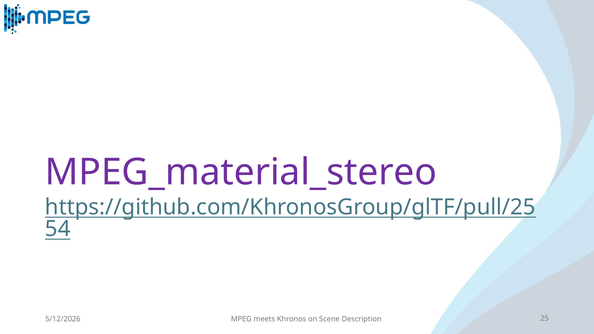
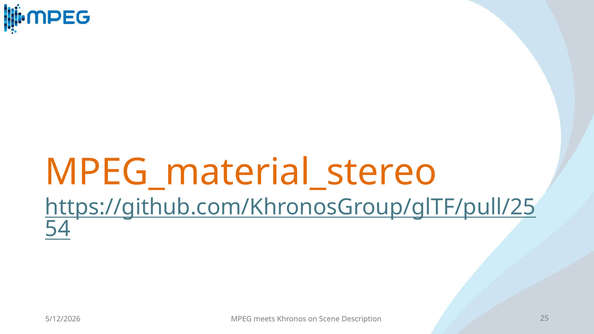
MPEG_material_stereo colour: purple -> orange
